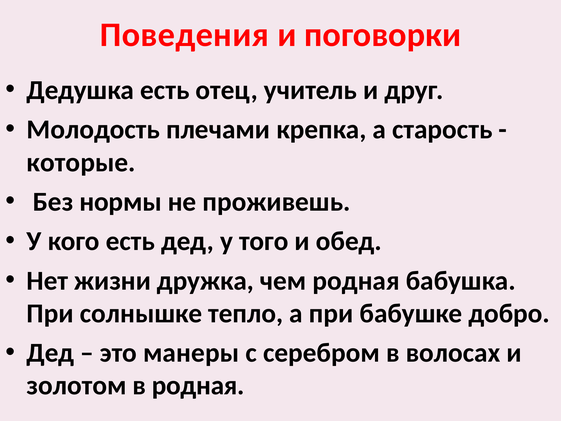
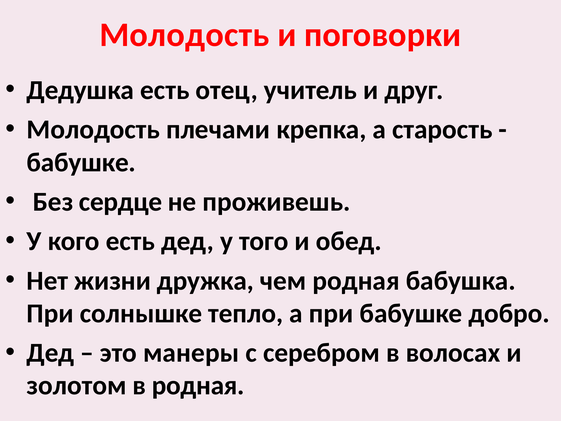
Поведения at (184, 35): Поведения -> Молодость
которые at (81, 162): которые -> бабушке
нормы: нормы -> сердце
